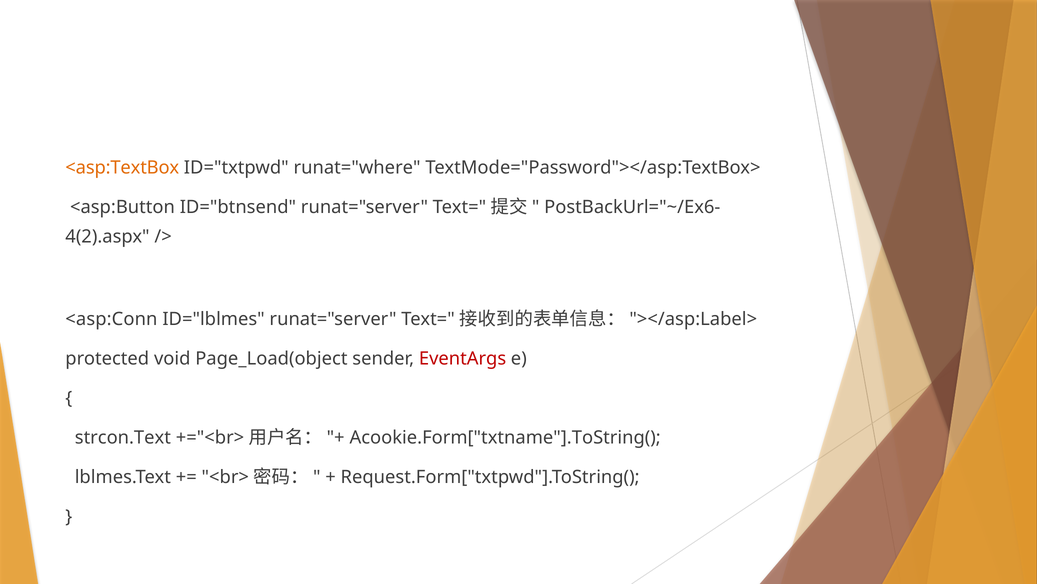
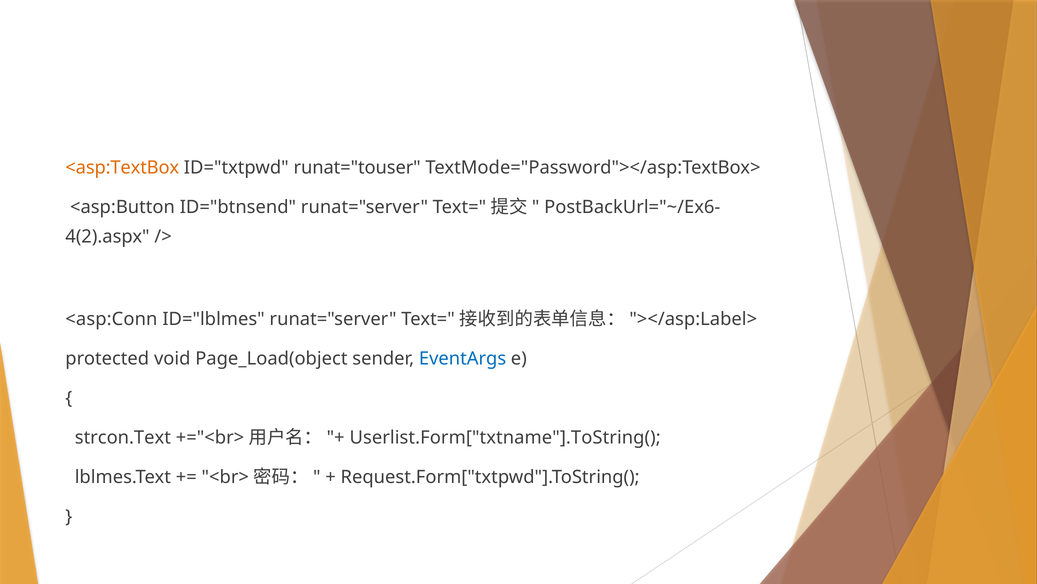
runat="where: runat="where -> runat="touser
EventArgs colour: red -> blue
Acookie.Form["txtname"].ToString(: Acookie.Form["txtname"].ToString( -> Userlist.Form["txtname"].ToString(
